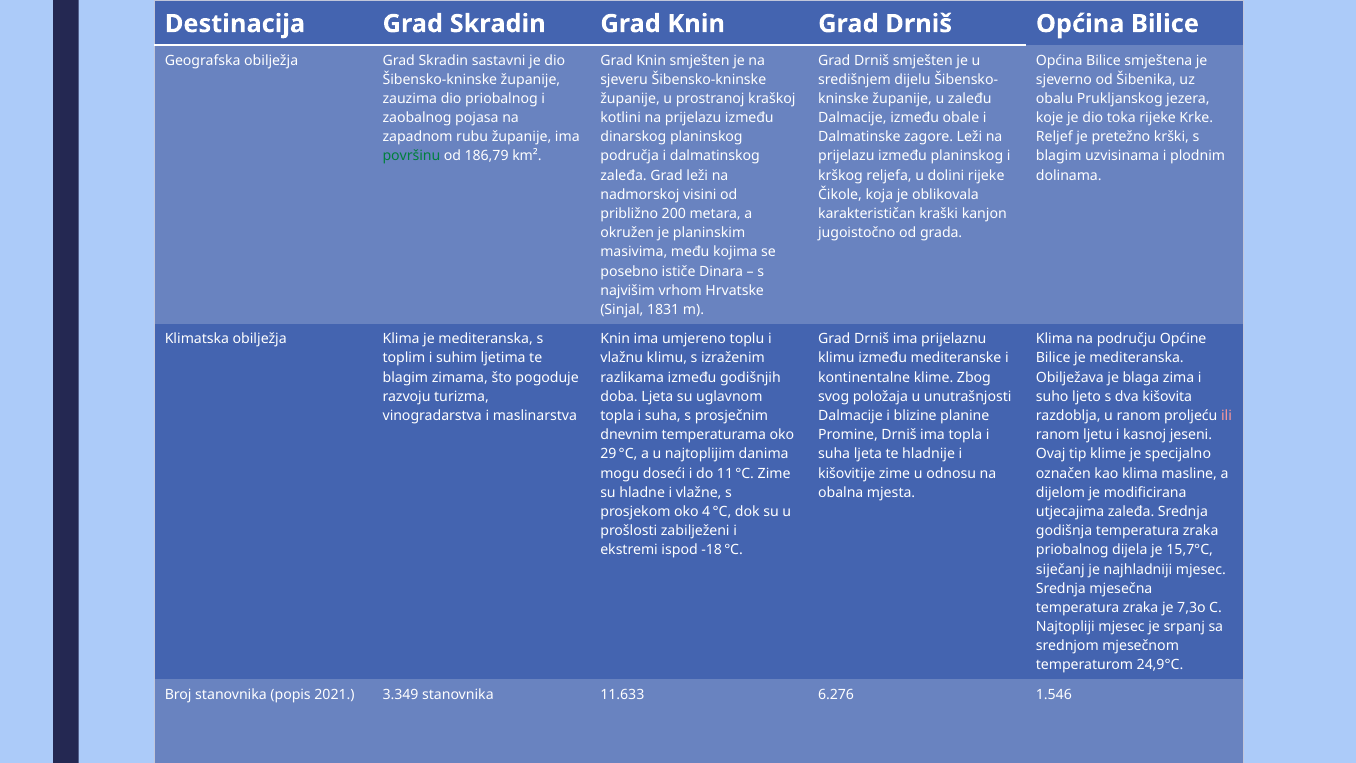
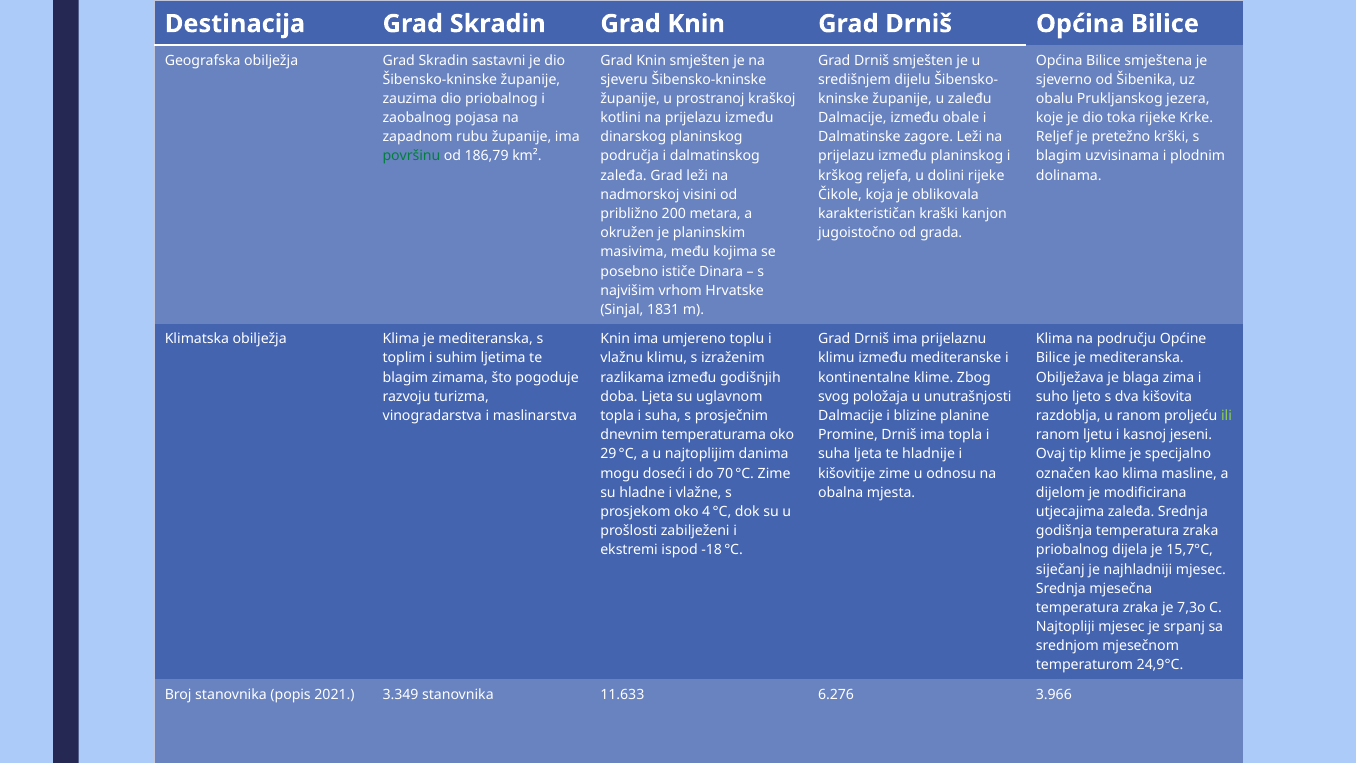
ili colour: pink -> light green
11: 11 -> 70
1.546: 1.546 -> 3.966
